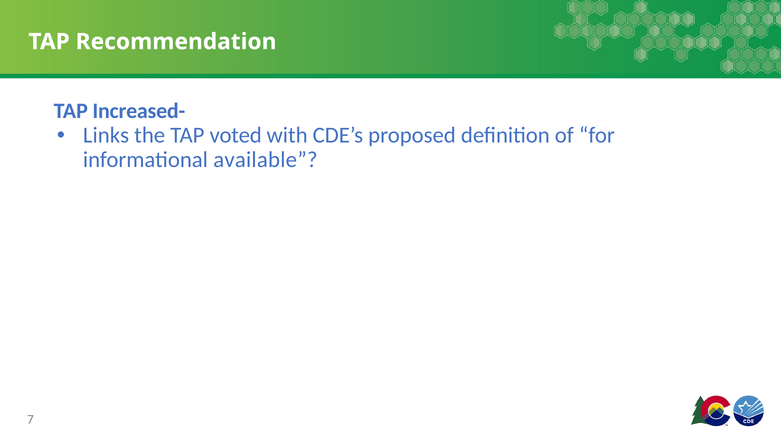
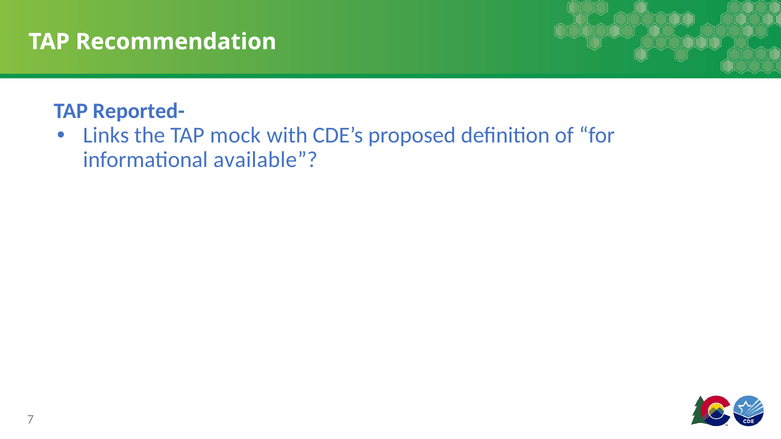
Increased-: Increased- -> Reported-
voted: voted -> mock
